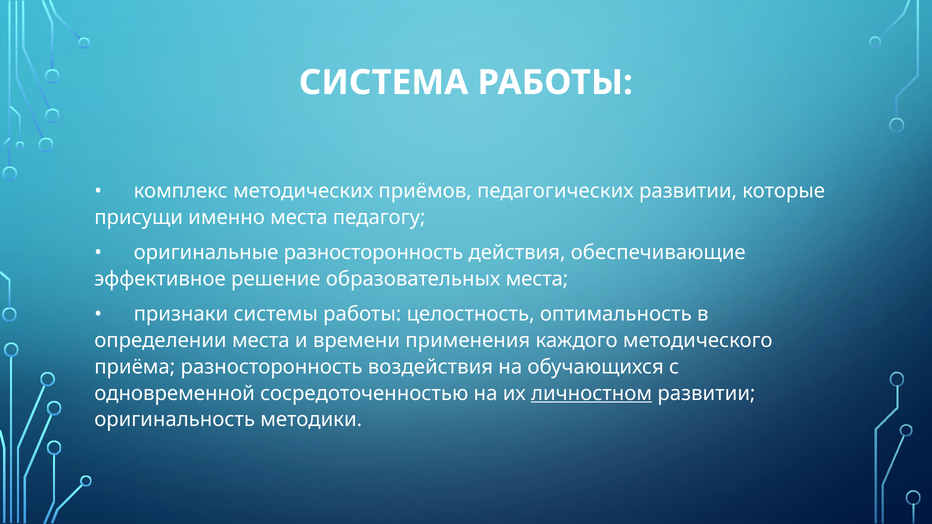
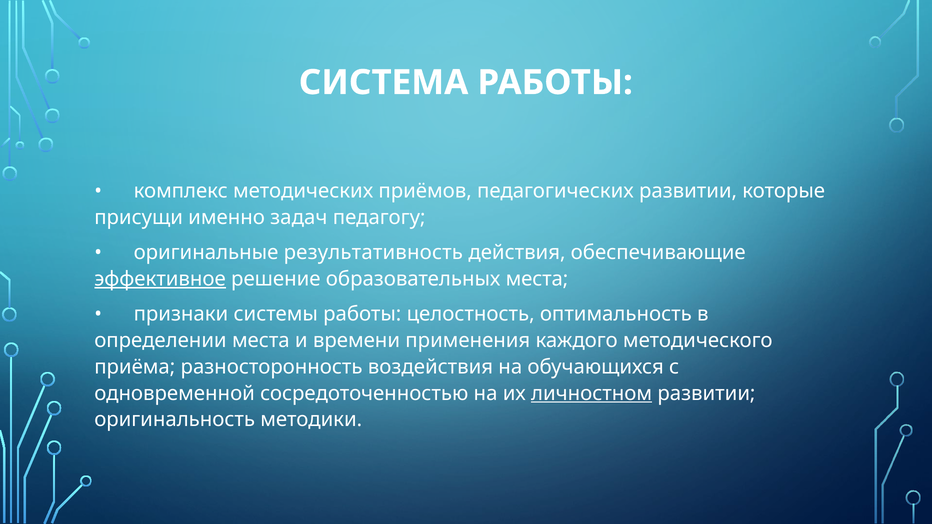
именно места: места -> задач
оригинальные разносторонность: разносторонность -> результативность
эффективное underline: none -> present
